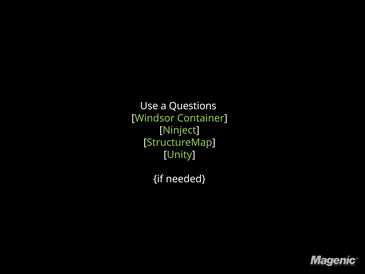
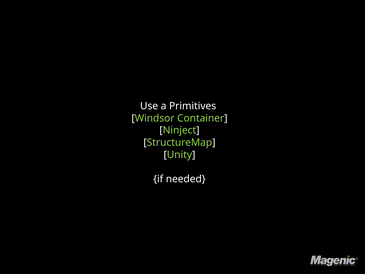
Questions: Questions -> Primitives
